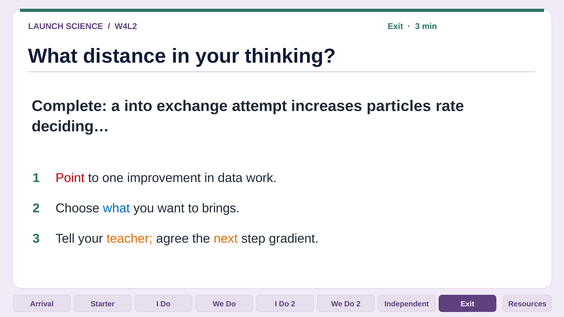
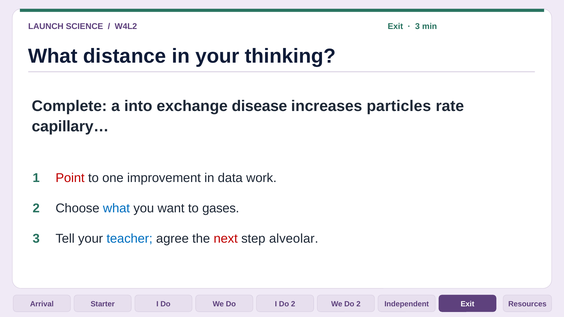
attempt: attempt -> disease
deciding…: deciding… -> capillary…
brings: brings -> gases
teacher colour: orange -> blue
next colour: orange -> red
gradient: gradient -> alveolar
